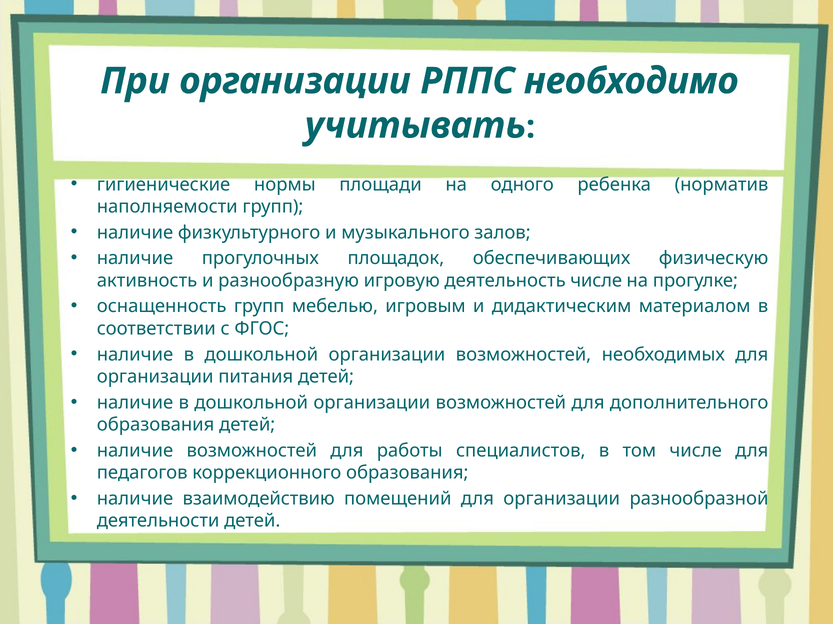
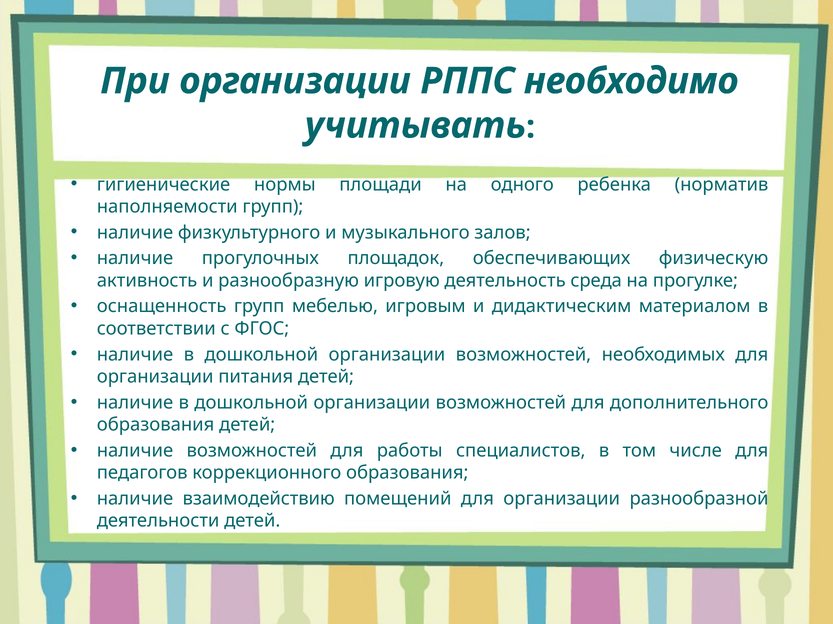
деятельность числе: числе -> среда
